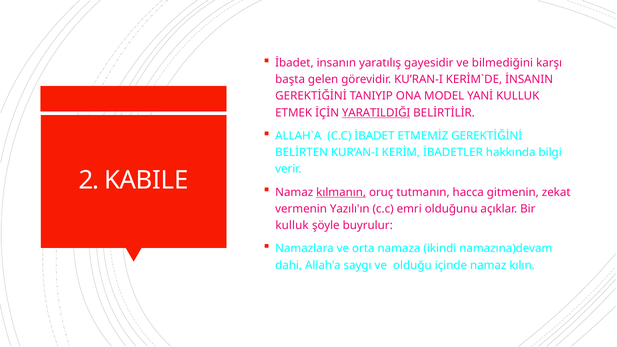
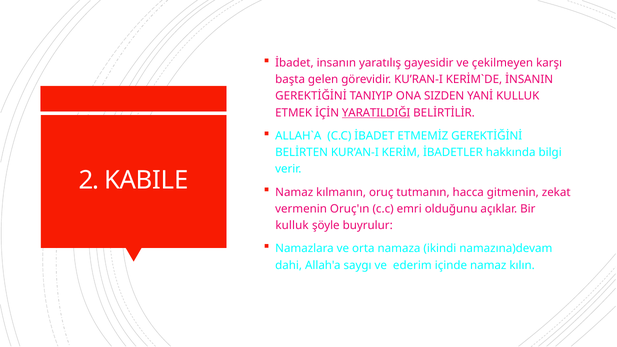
bilmediğini: bilmediğini -> çekilmeyen
MODEL: MODEL -> SIZDEN
kılmanın underline: present -> none
Yazılı'ın: Yazılı'ın -> Oruç'ın
olduğu: olduğu -> ederim
